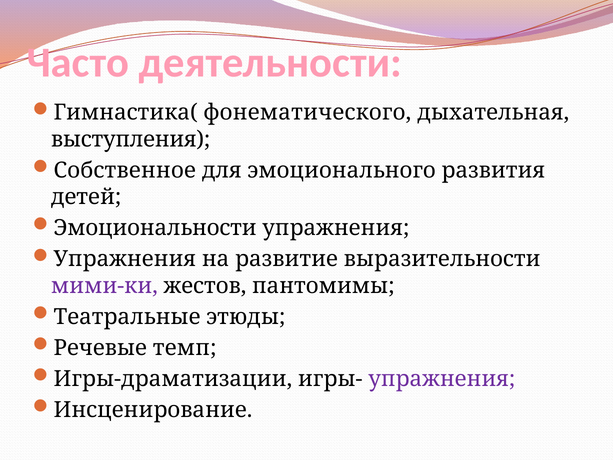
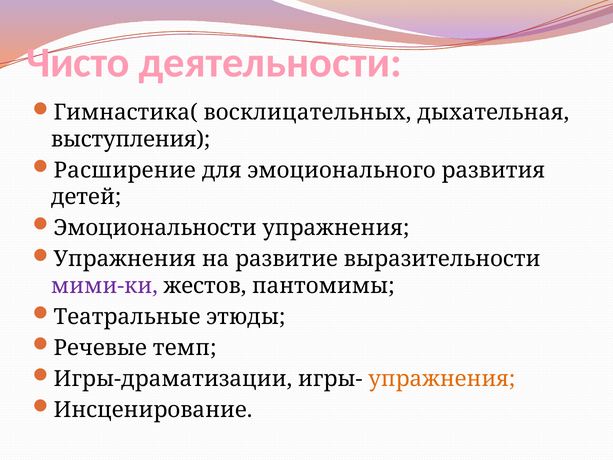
Часто: Часто -> Чисто
фонематического: фонематического -> восклицательных
Собственное: Собственное -> Расширение
упражнения at (442, 379) colour: purple -> orange
